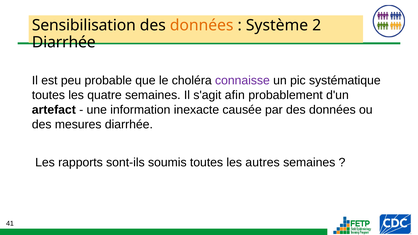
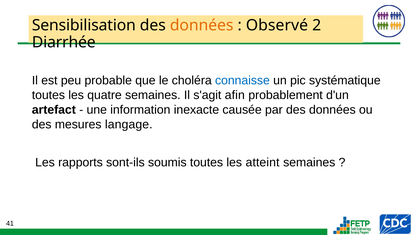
Système: Système -> Observé
connaisse colour: purple -> blue
mesures diarrhée: diarrhée -> langage
autres: autres -> atteint
